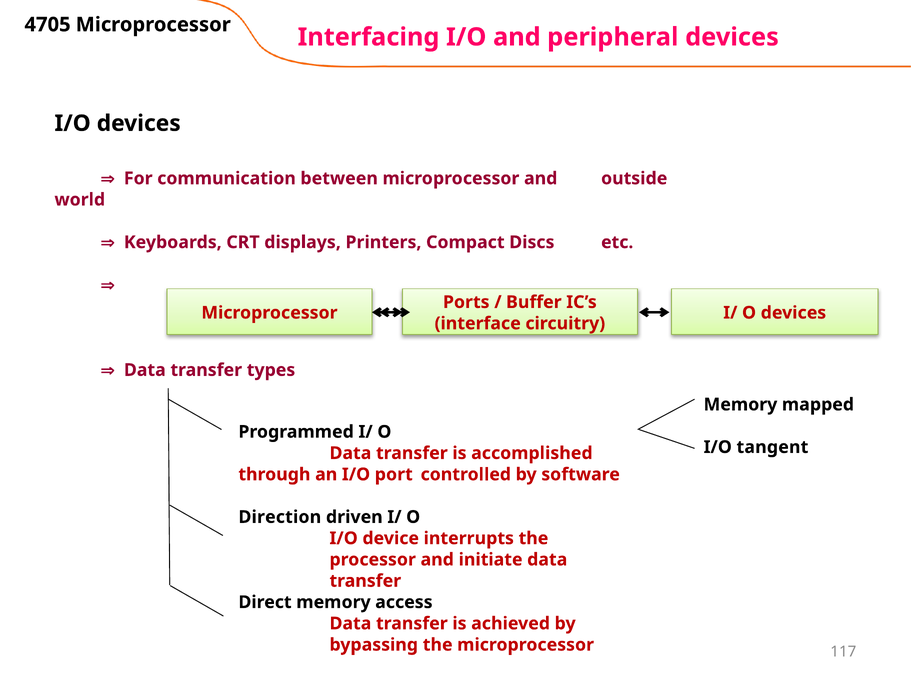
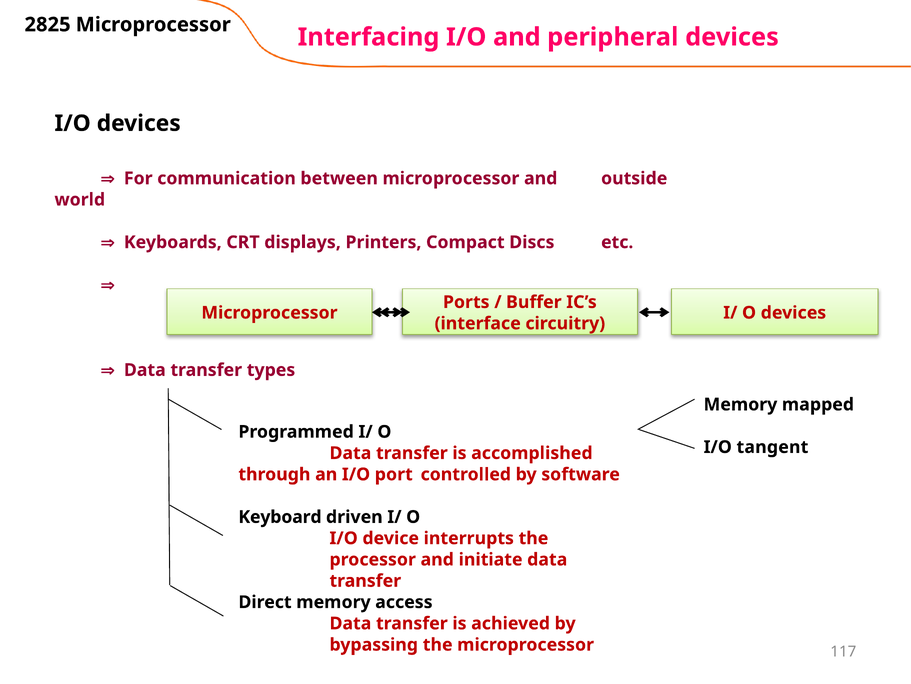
4705: 4705 -> 2825
Direction: Direction -> Keyboard
